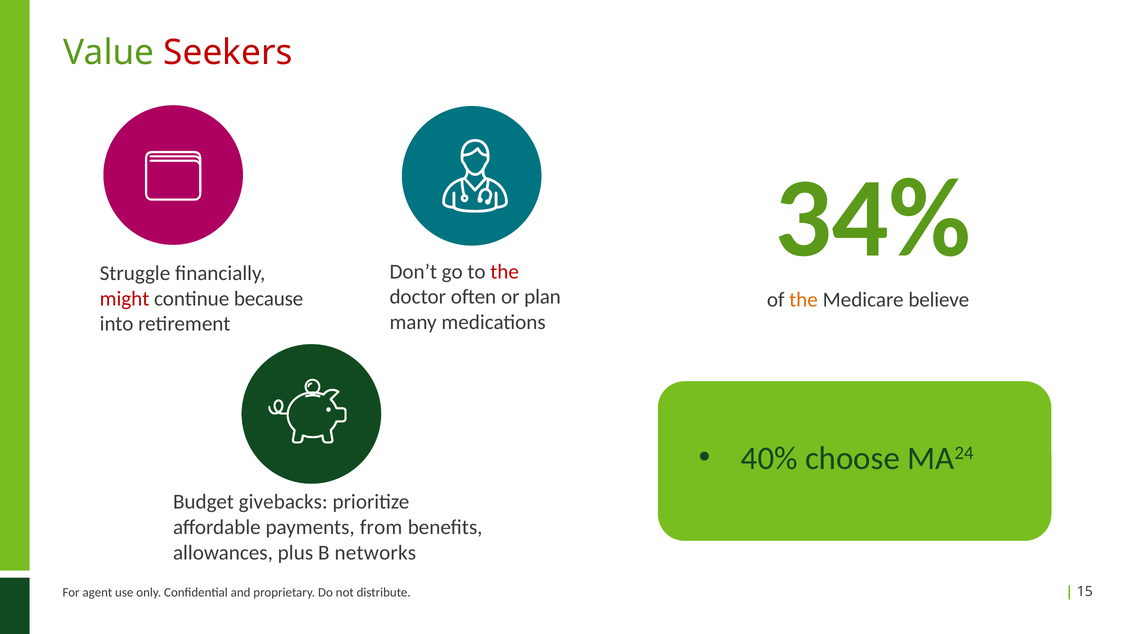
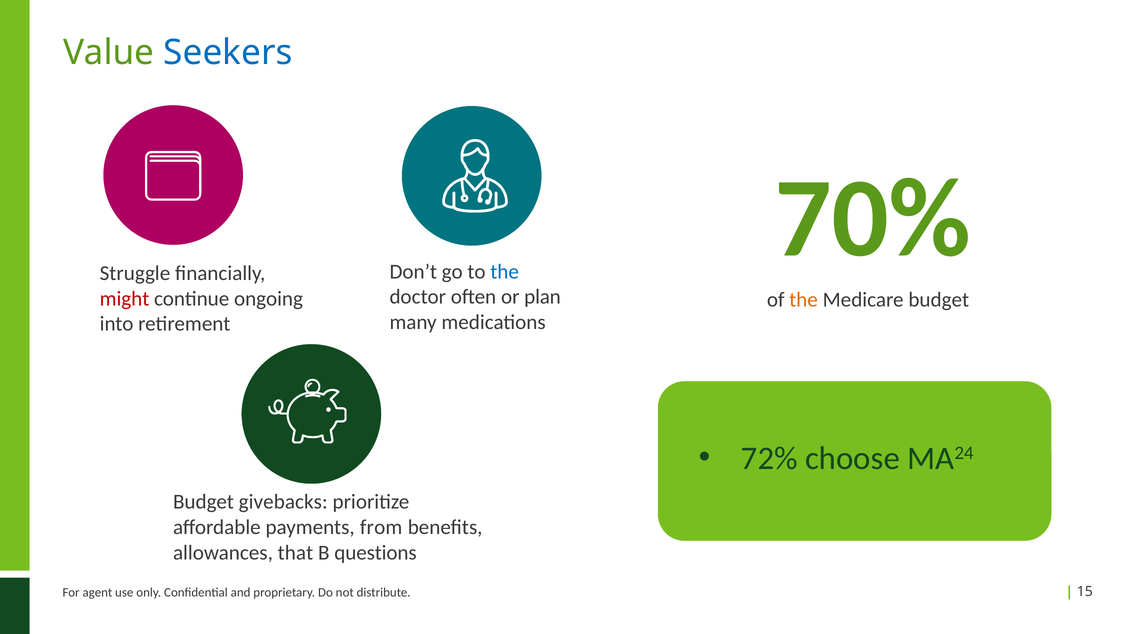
Seekers colour: red -> blue
34%: 34% -> 70%
the at (505, 272) colour: red -> blue
because: because -> ongoing
Medicare believe: believe -> budget
40%: 40% -> 72%
plus: plus -> that
networks: networks -> questions
